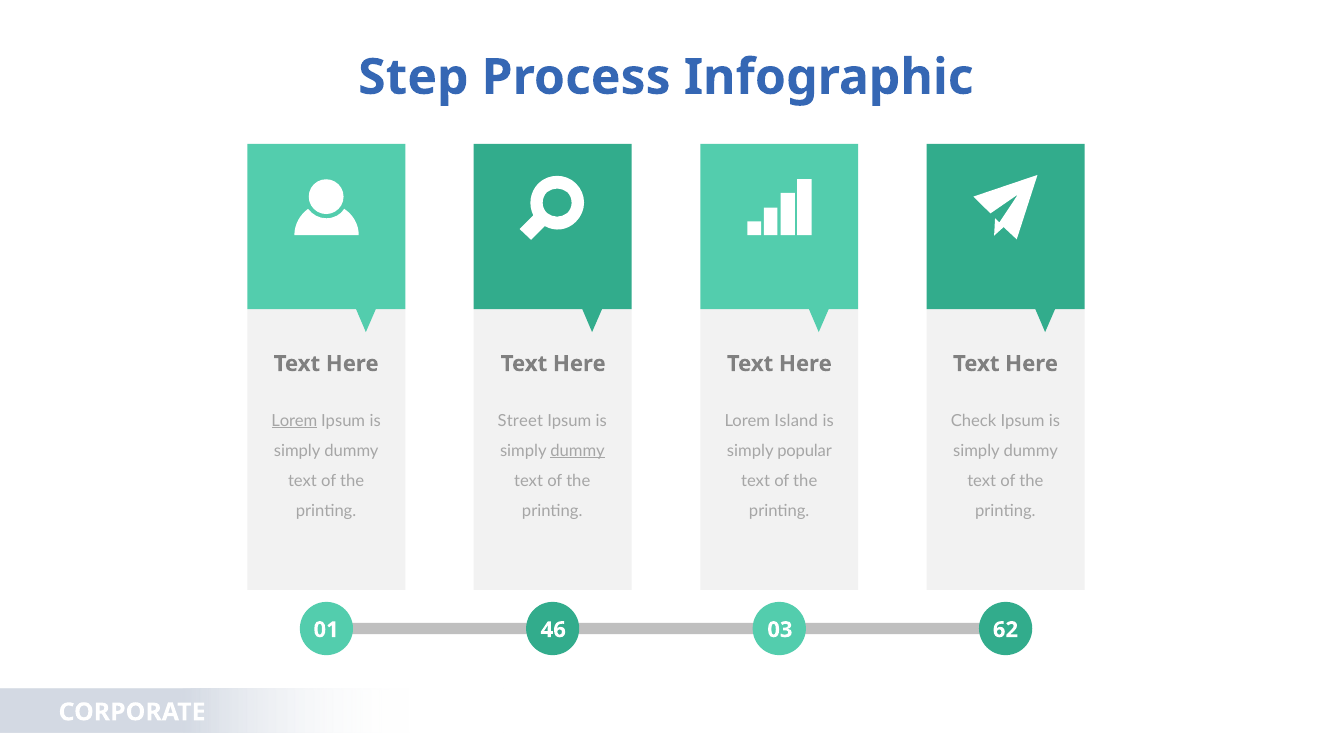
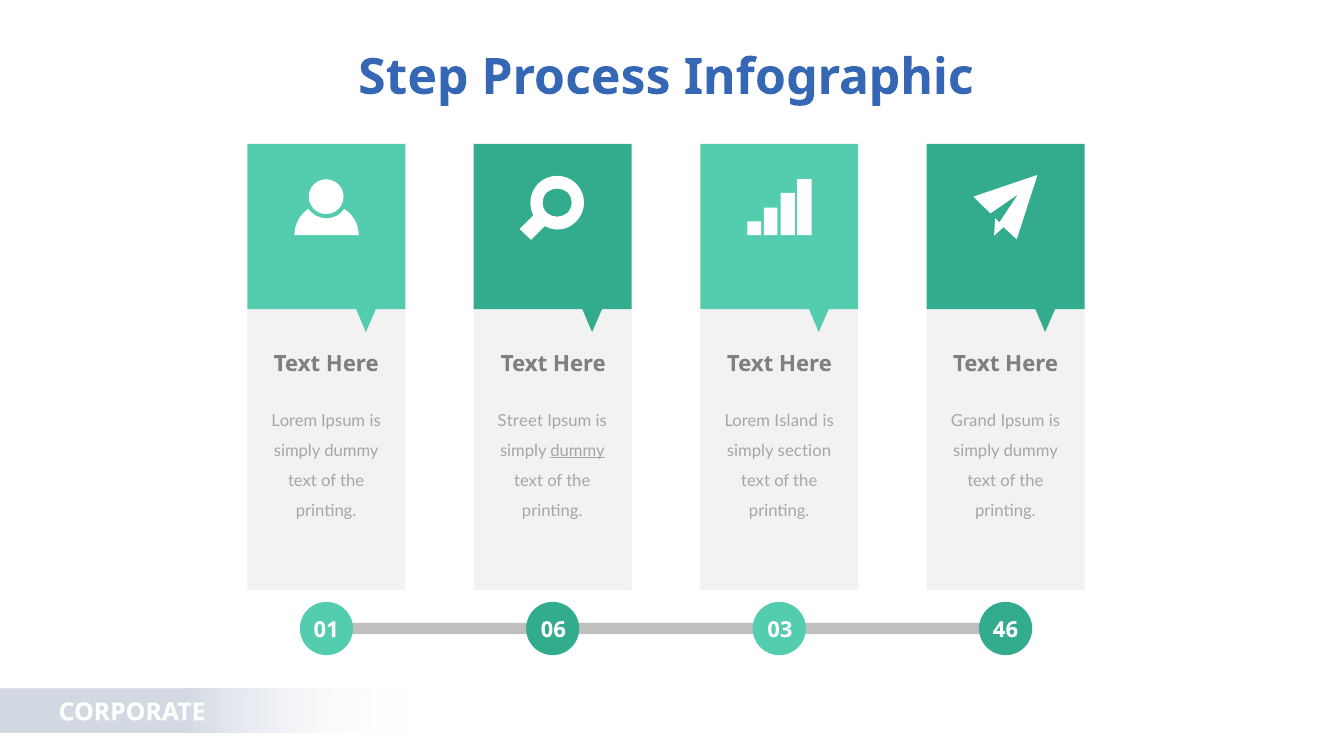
Lorem at (294, 421) underline: present -> none
Check: Check -> Grand
popular: popular -> section
46: 46 -> 06
62: 62 -> 46
